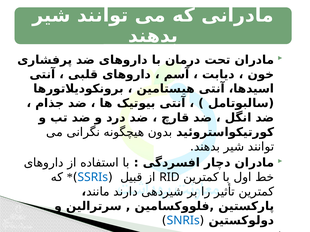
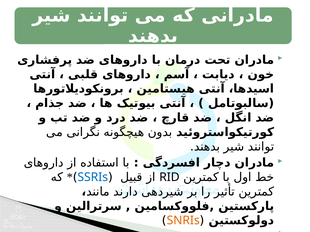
SNRIs colour: blue -> orange
